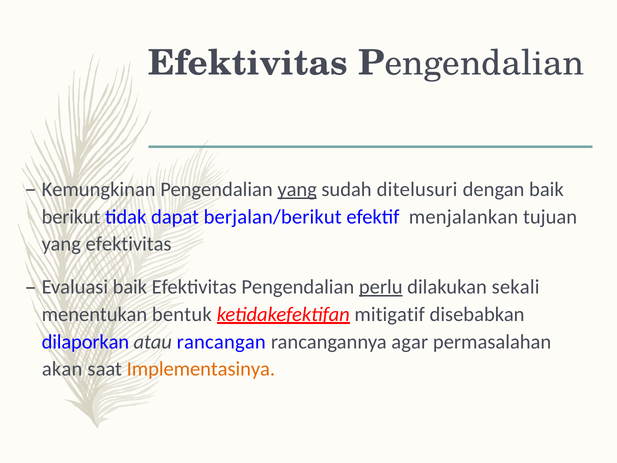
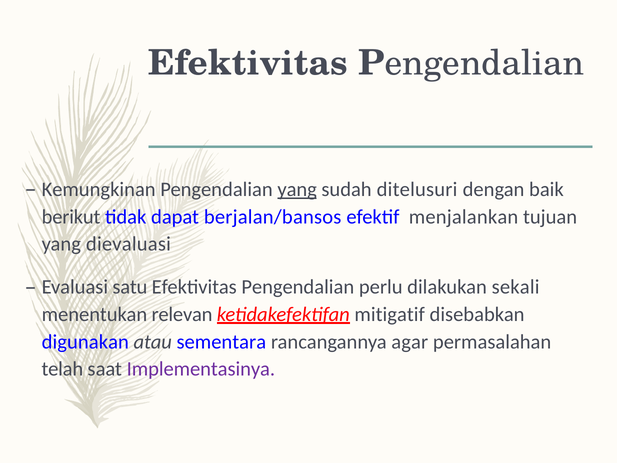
berjalan/berikut: berjalan/berikut -> berjalan/bansos
yang efektivitas: efektivitas -> dievaluasi
Evaluasi baik: baik -> satu
perlu underline: present -> none
bentuk: bentuk -> relevan
dilaporkan: dilaporkan -> digunakan
rancangan: rancangan -> sementara
akan: akan -> telah
Implementasinya colour: orange -> purple
